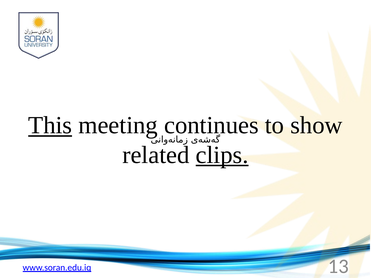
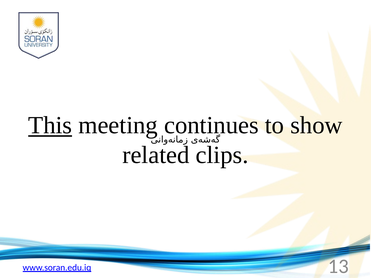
clips underline: present -> none
